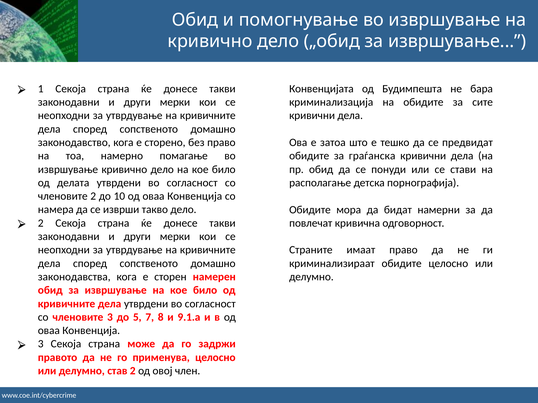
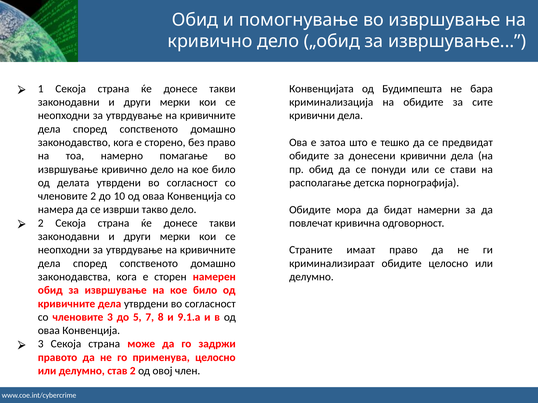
граѓанска: граѓанска -> донесени
